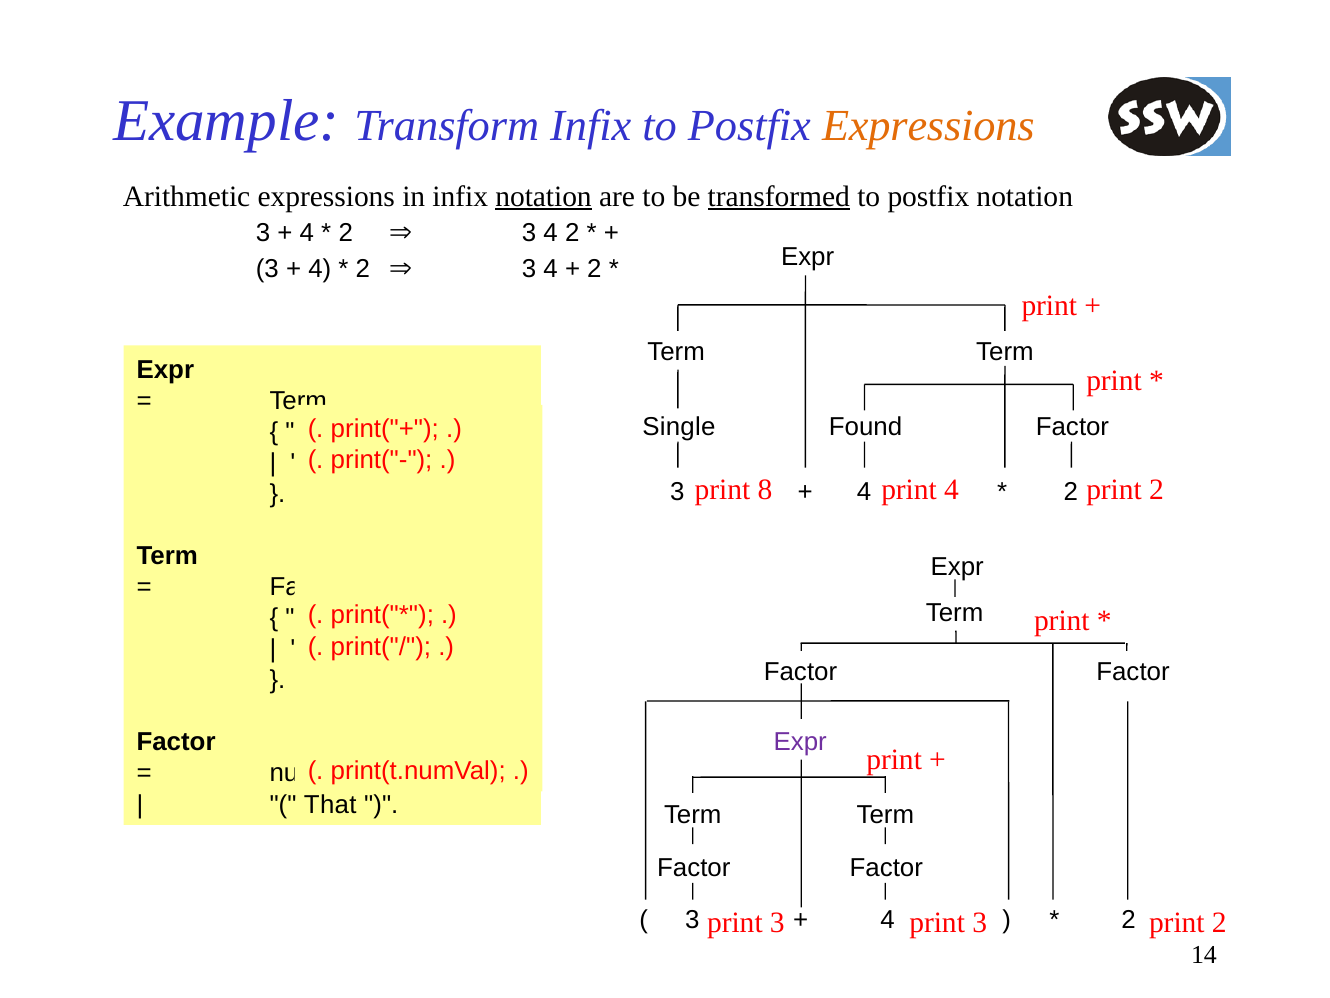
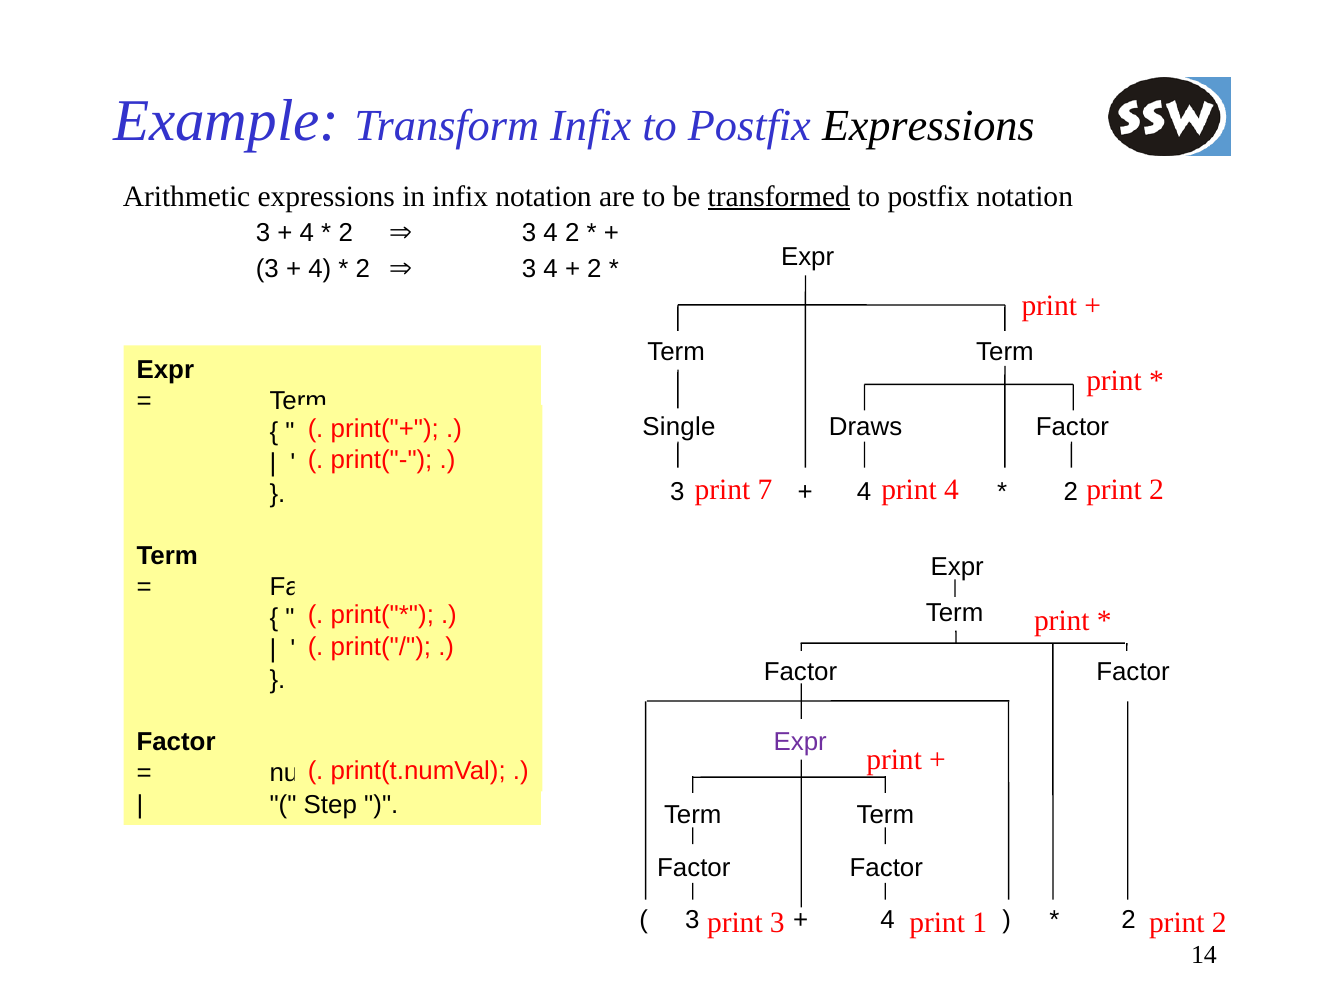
Expressions at (928, 125) colour: orange -> black
notation at (544, 196) underline: present -> none
Found: Found -> Draws
8: 8 -> 7
That: That -> Step
3 print 3: 3 -> 1
